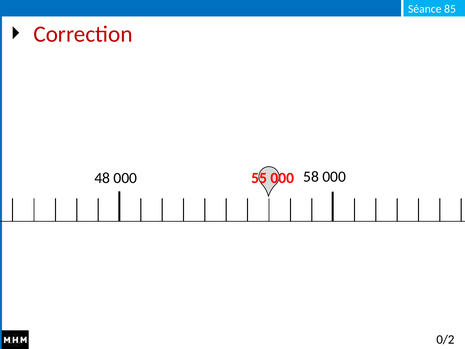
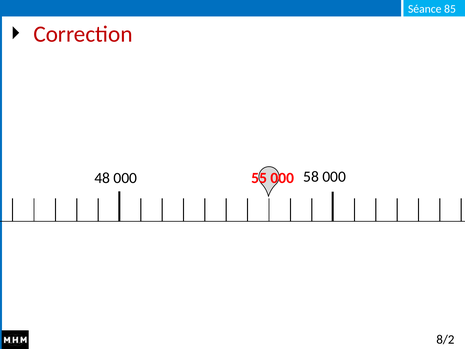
0/2: 0/2 -> 8/2
